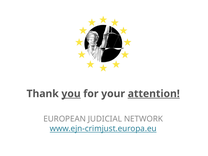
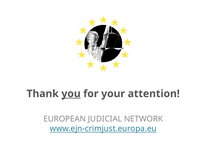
attention underline: present -> none
